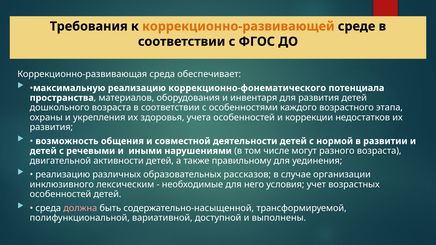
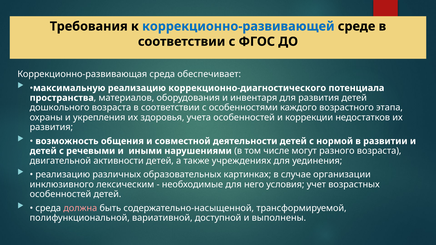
коррекционно-развивающей colour: orange -> blue
коррекционно-фонематического: коррекционно-фонематического -> коррекционно-диагностического
правильному: правильному -> учреждениях
рассказов: рассказов -> картинках
